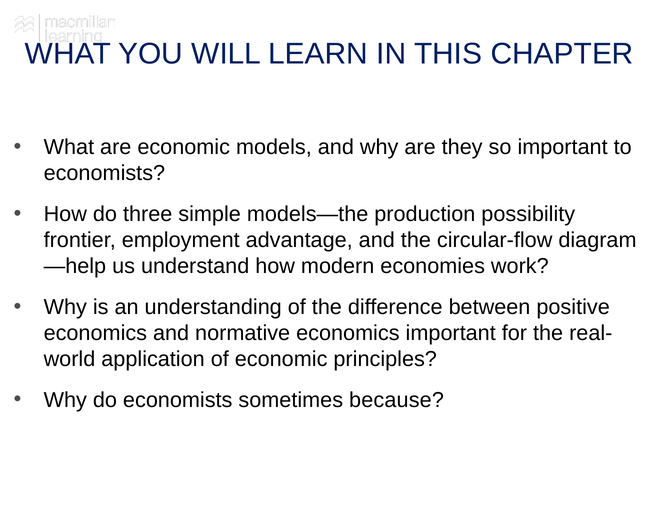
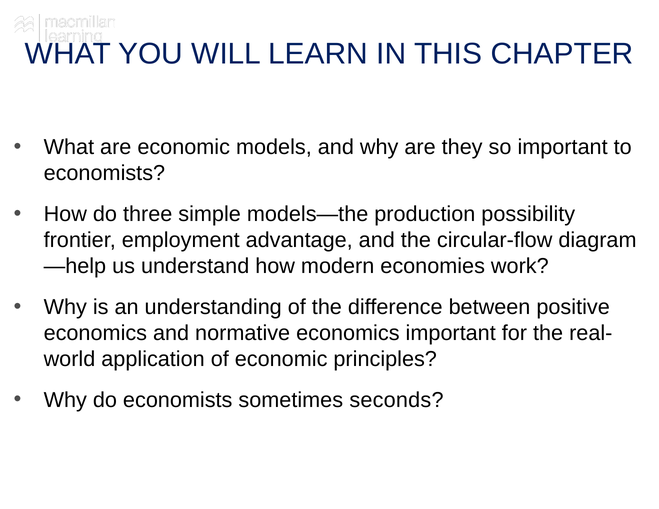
because: because -> seconds
